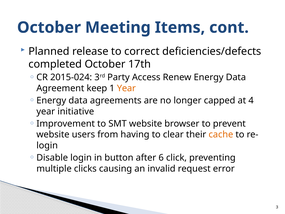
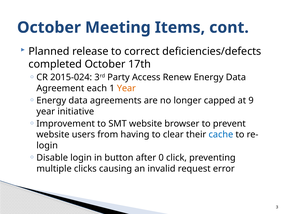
keep: keep -> each
4: 4 -> 9
cache colour: orange -> blue
6: 6 -> 0
